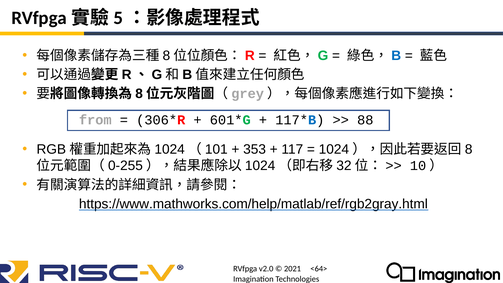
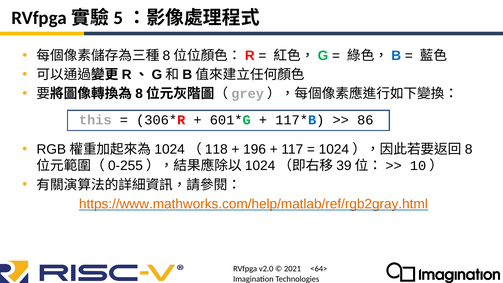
from: from -> this
88: 88 -> 86
101: 101 -> 118
353: 353 -> 196
32: 32 -> 39
https://www.mathworks.com/help/matlab/ref/rgb2gray.html colour: black -> orange
